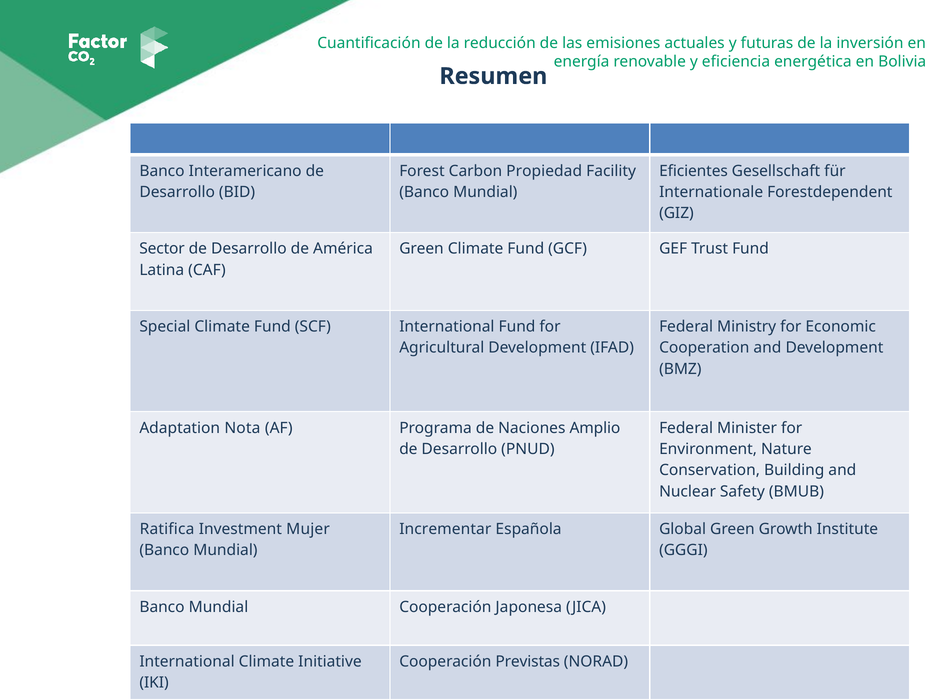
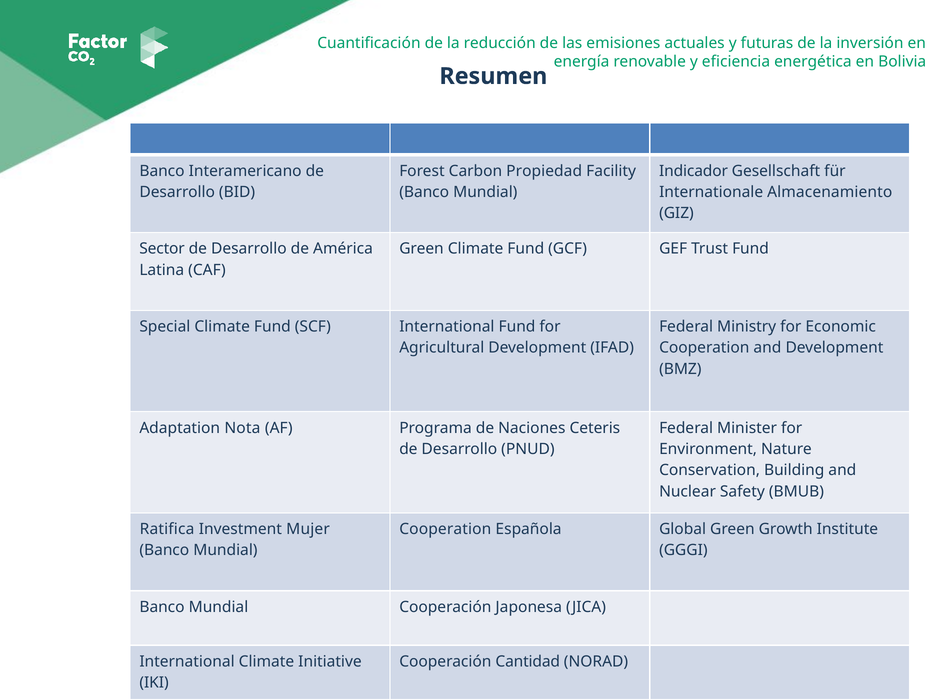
Eficientes: Eficientes -> Indicador
Forestdependent: Forestdependent -> Almacenamiento
Amplio: Amplio -> Ceteris
Incrementar at (445, 529): Incrementar -> Cooperation
Previstas: Previstas -> Cantidad
